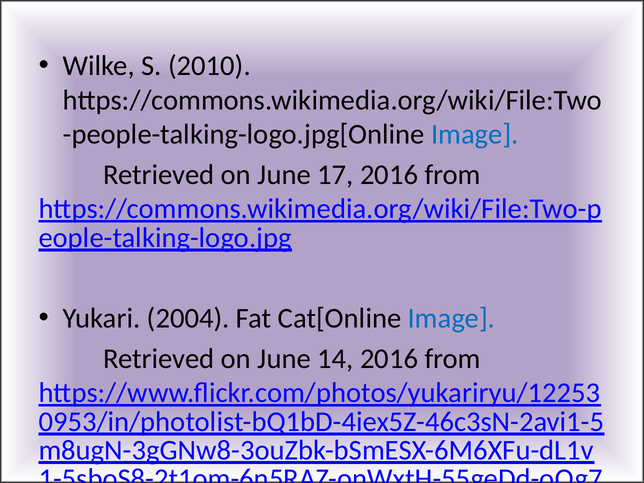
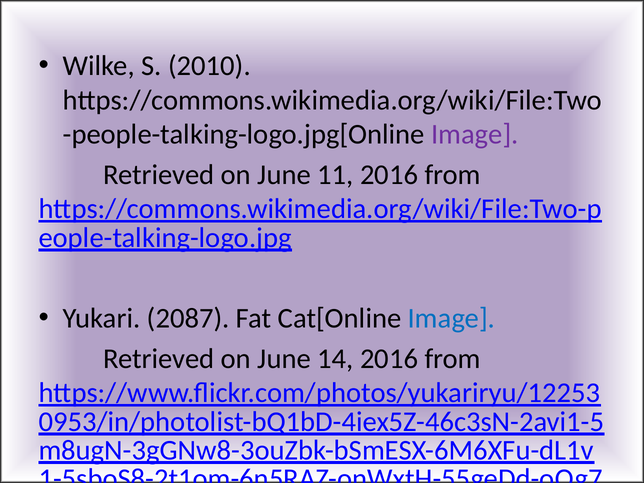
Image at (475, 135) colour: blue -> purple
17: 17 -> 11
2004: 2004 -> 2087
